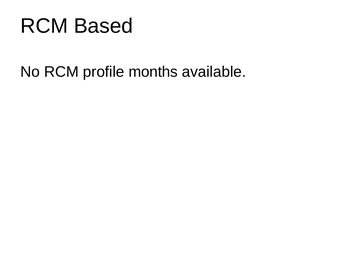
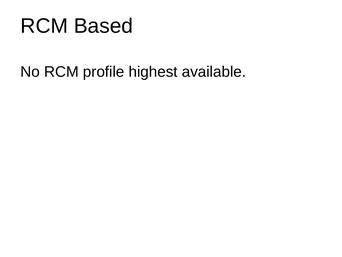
months: months -> highest
